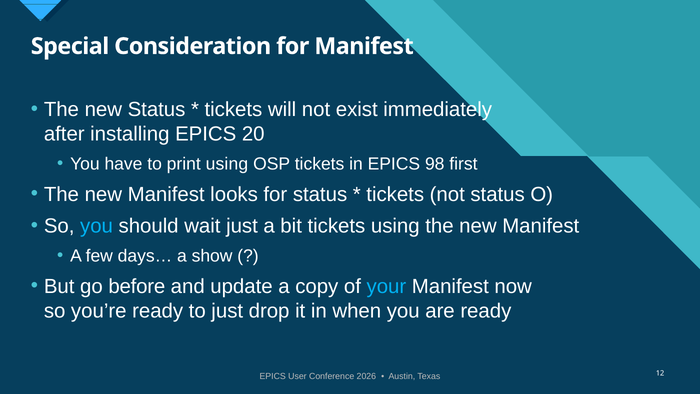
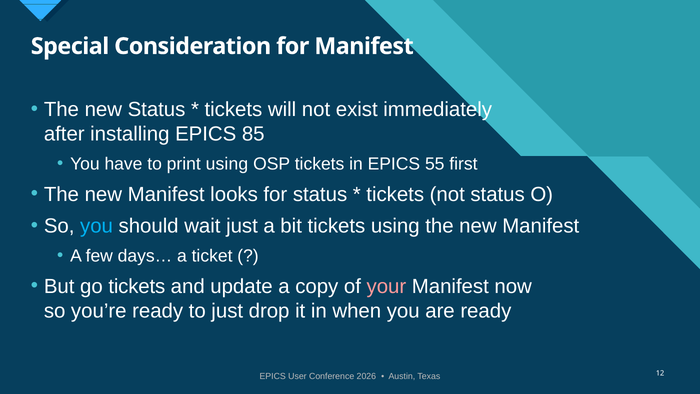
20: 20 -> 85
98: 98 -> 55
show: show -> ticket
go before: before -> tickets
your colour: light blue -> pink
